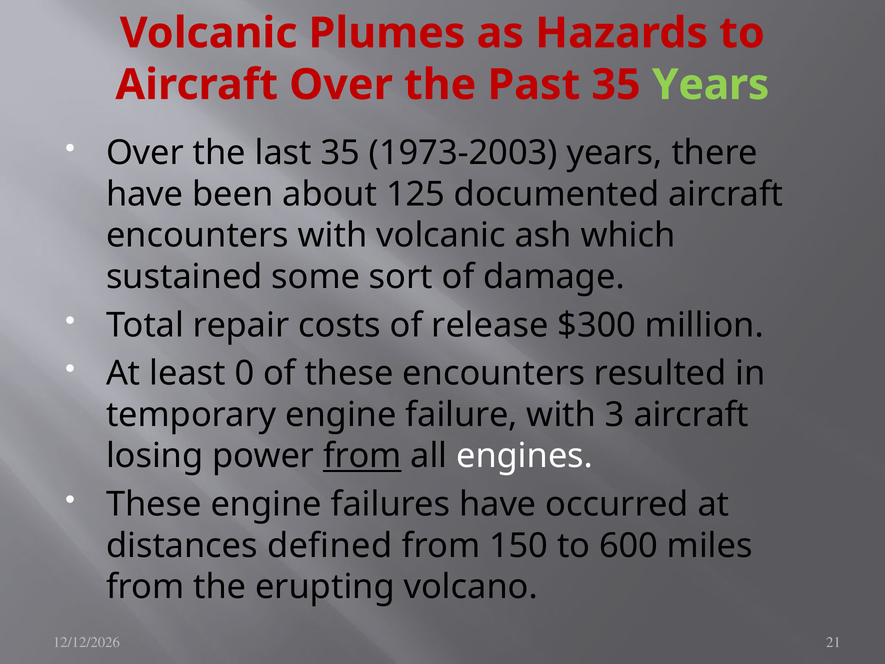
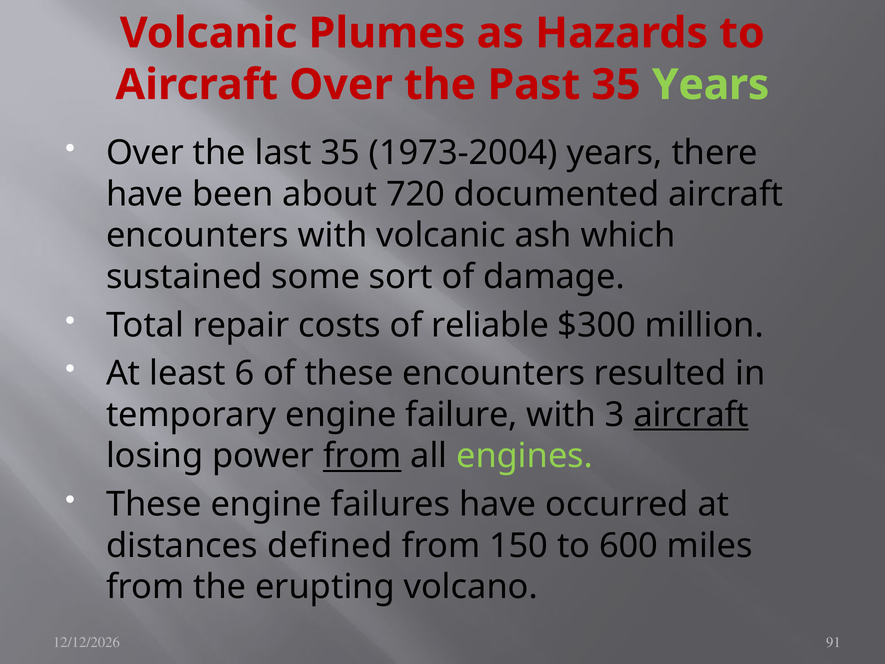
1973-2003: 1973-2003 -> 1973-2004
125: 125 -> 720
release: release -> reliable
0: 0 -> 6
aircraft at (691, 415) underline: none -> present
engines colour: white -> light green
21: 21 -> 91
